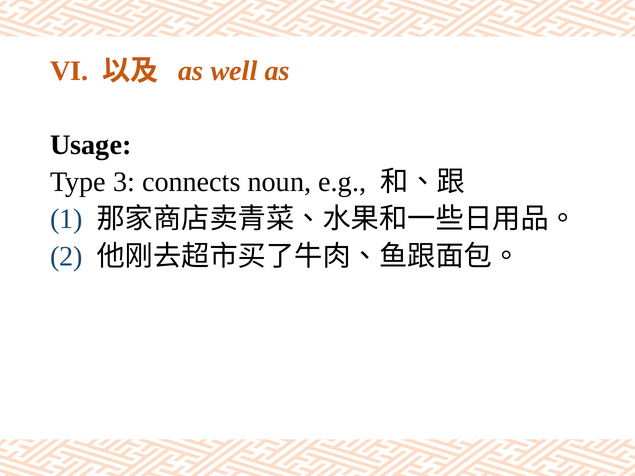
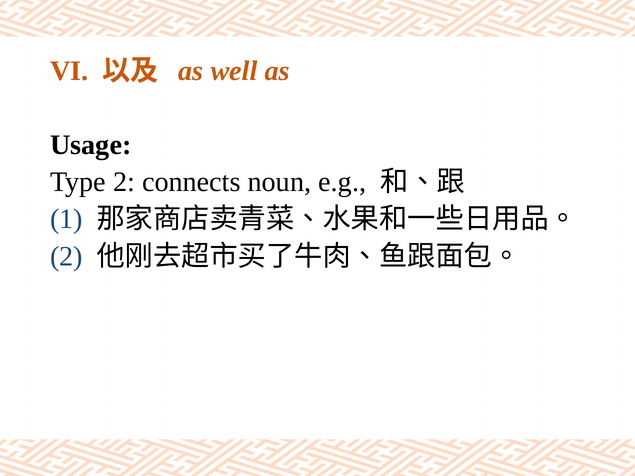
Type 3: 3 -> 2
